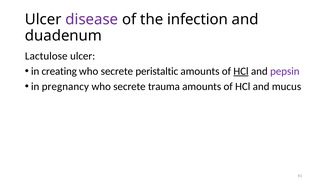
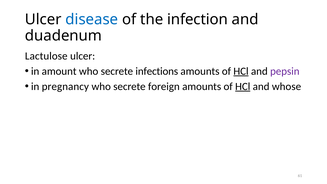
disease colour: purple -> blue
creating: creating -> amount
peristaltic: peristaltic -> infections
trauma: trauma -> foreign
HCl at (243, 86) underline: none -> present
mucus: mucus -> whose
